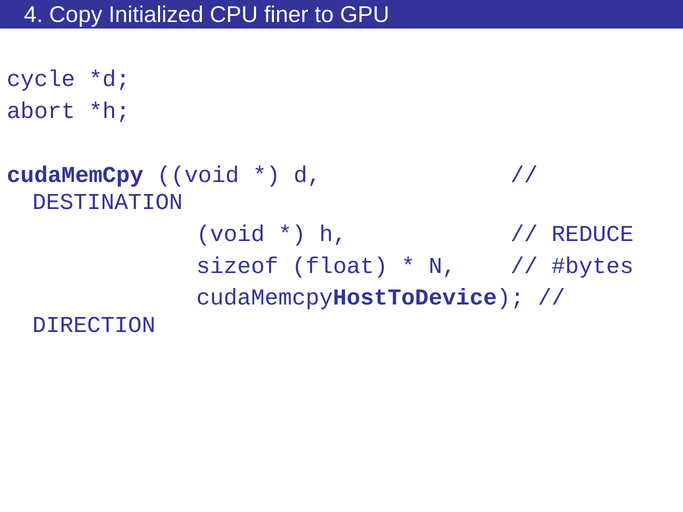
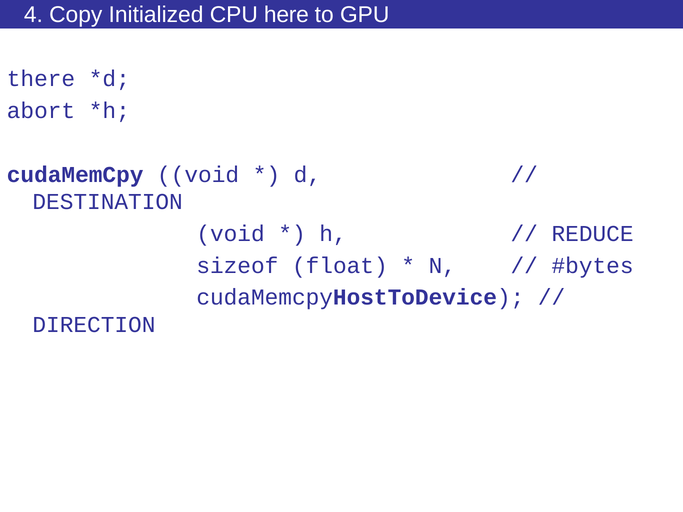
finer: finer -> here
cycle: cycle -> there
